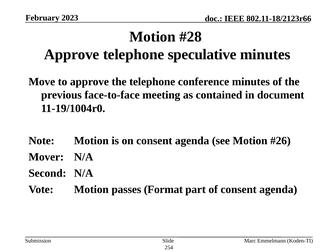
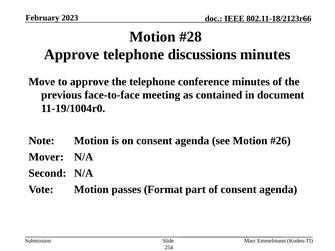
speculative: speculative -> discussions
